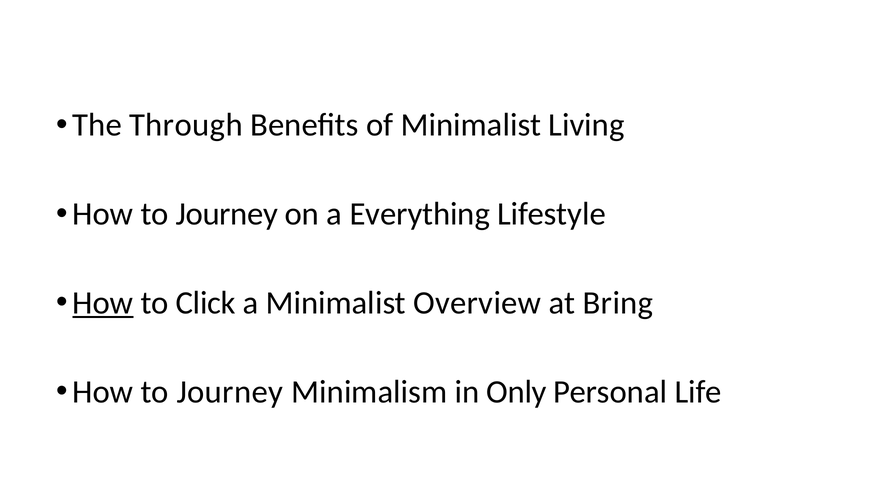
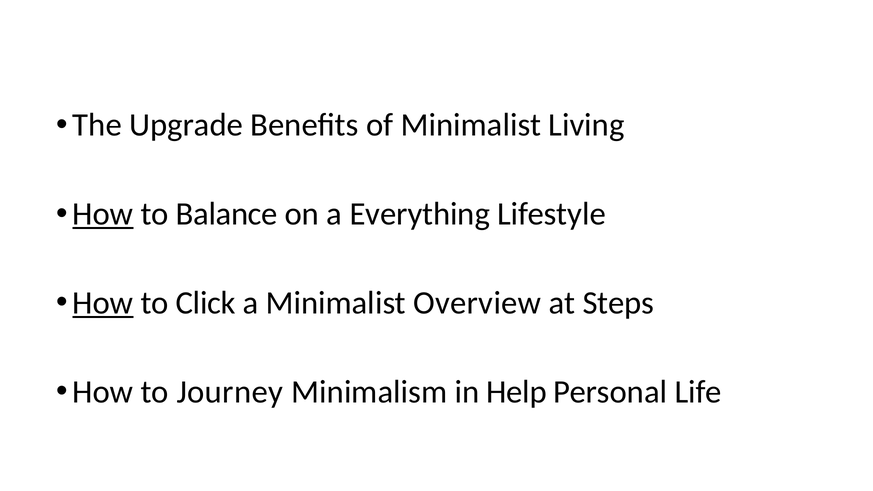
Through: Through -> Upgrade
How at (103, 214) underline: none -> present
Journey at (227, 214): Journey -> Balance
Bring: Bring -> Steps
Only: Only -> Help
